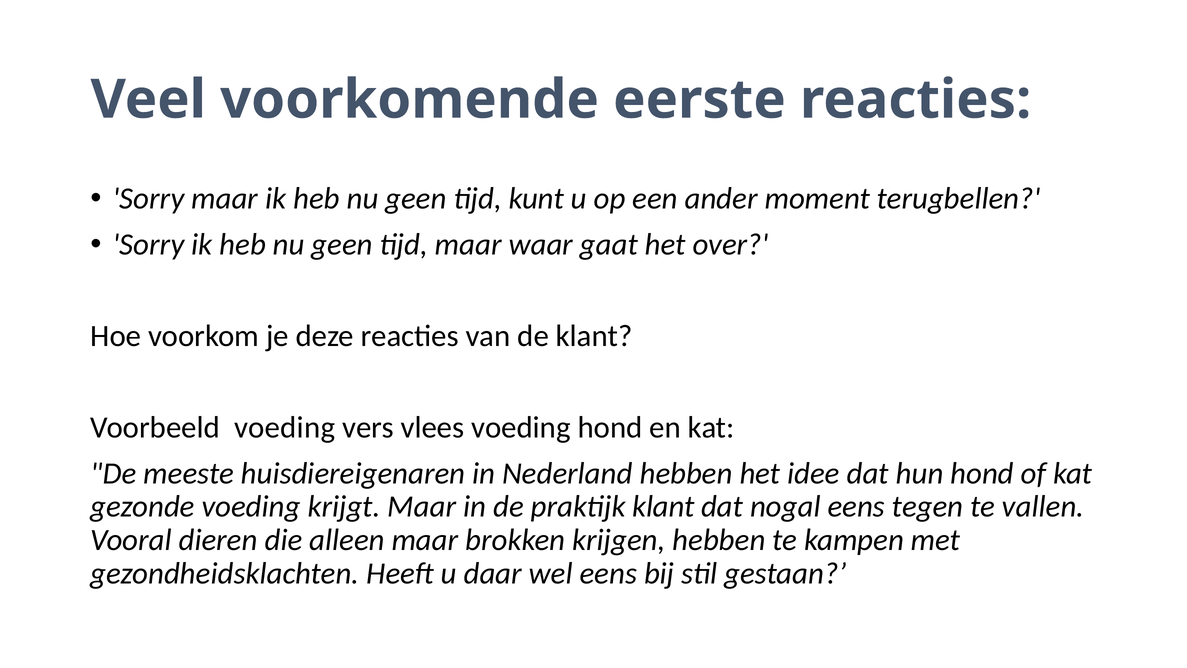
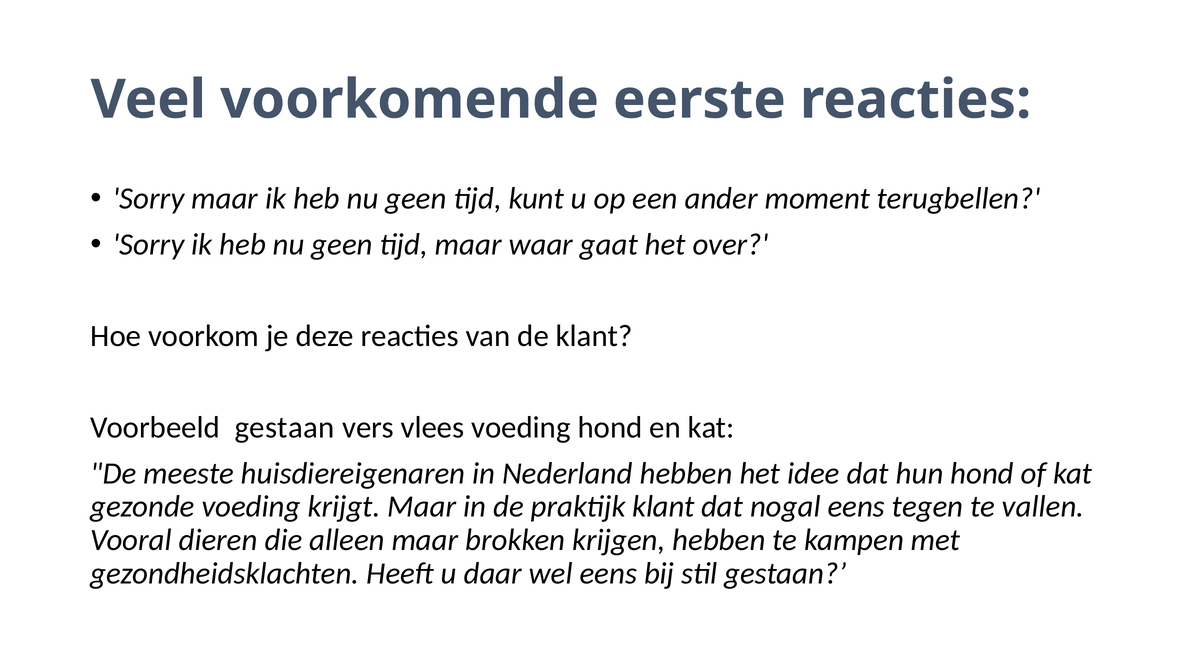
Voorbeeld voeding: voeding -> gestaan
